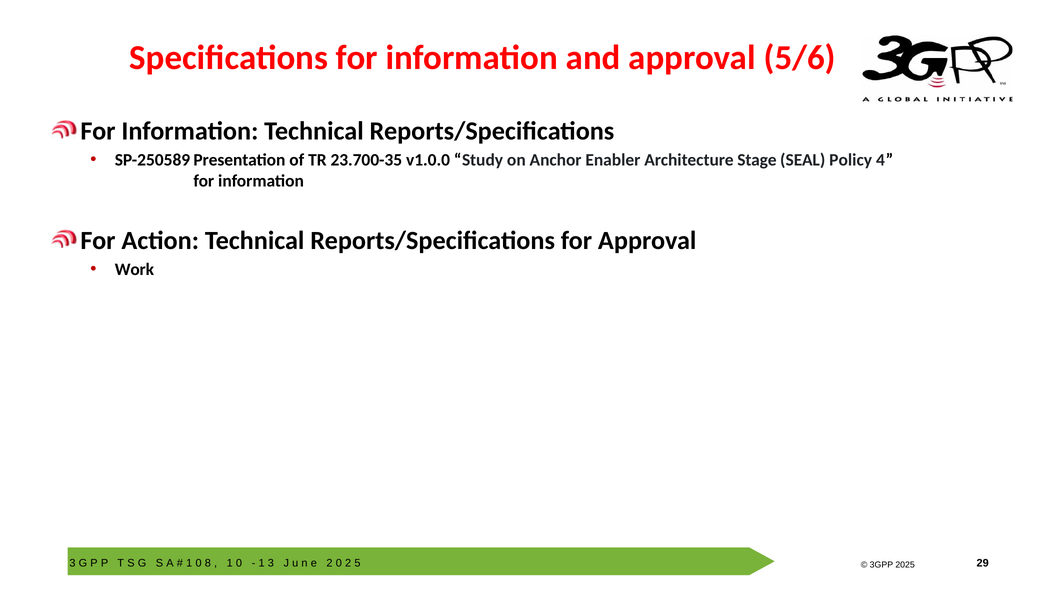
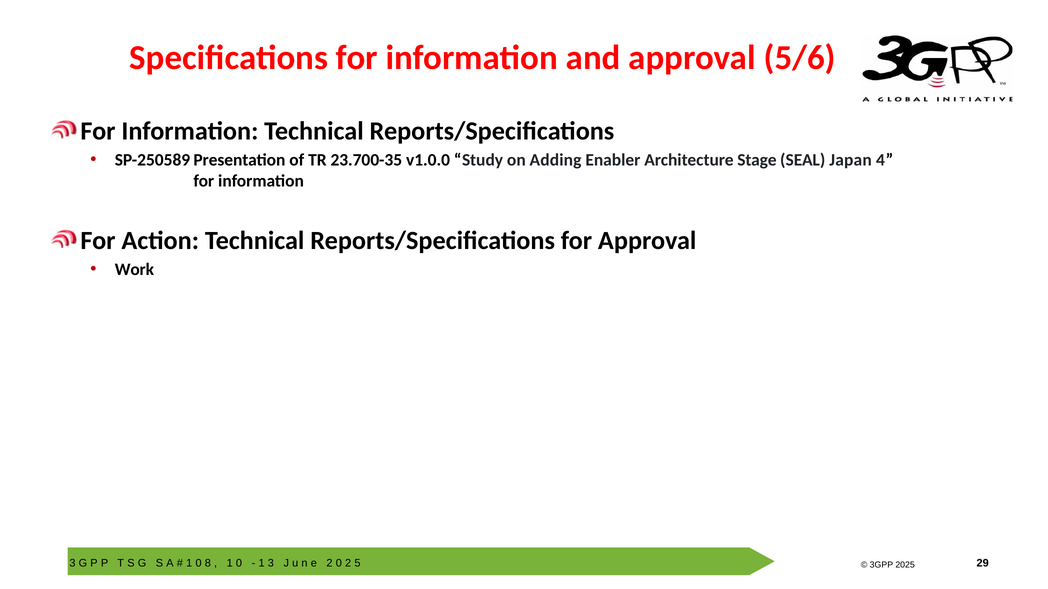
Anchor: Anchor -> Adding
Policy: Policy -> Japan
